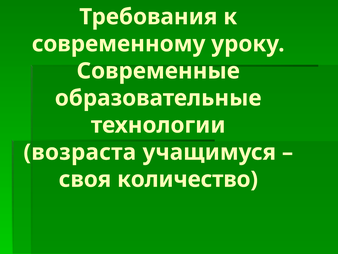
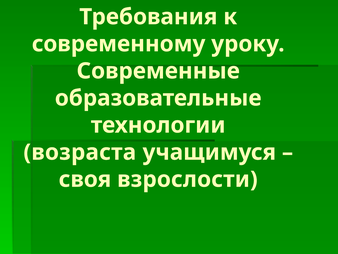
количество: количество -> взрослости
